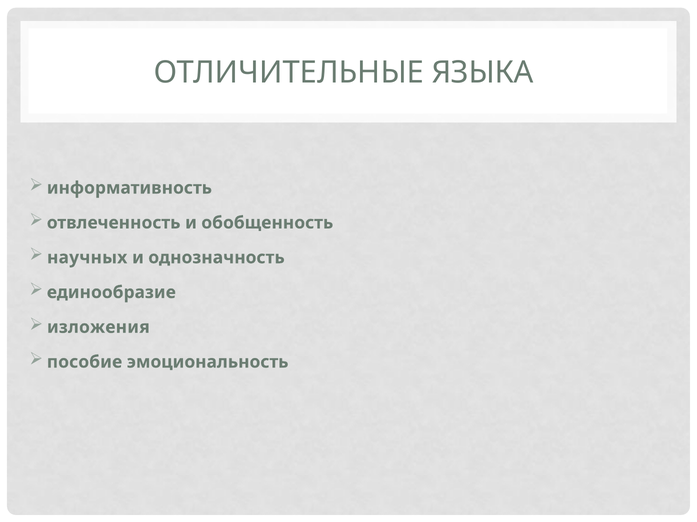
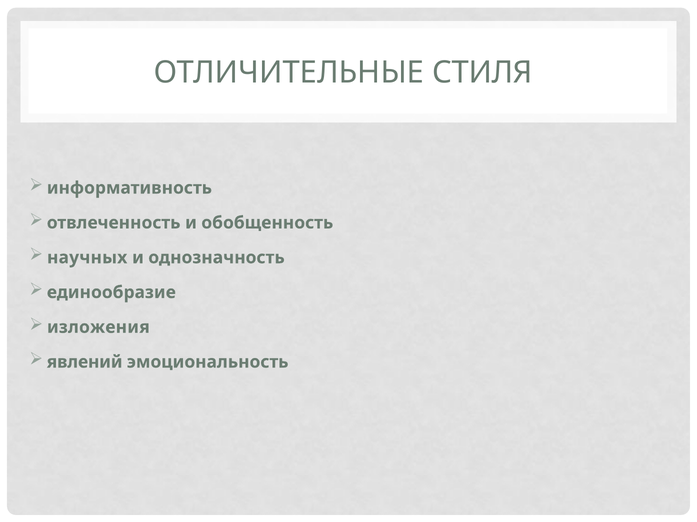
ЯЗЫКА: ЯЗЫКА -> СТИЛЯ
пособие: пособие -> явлений
